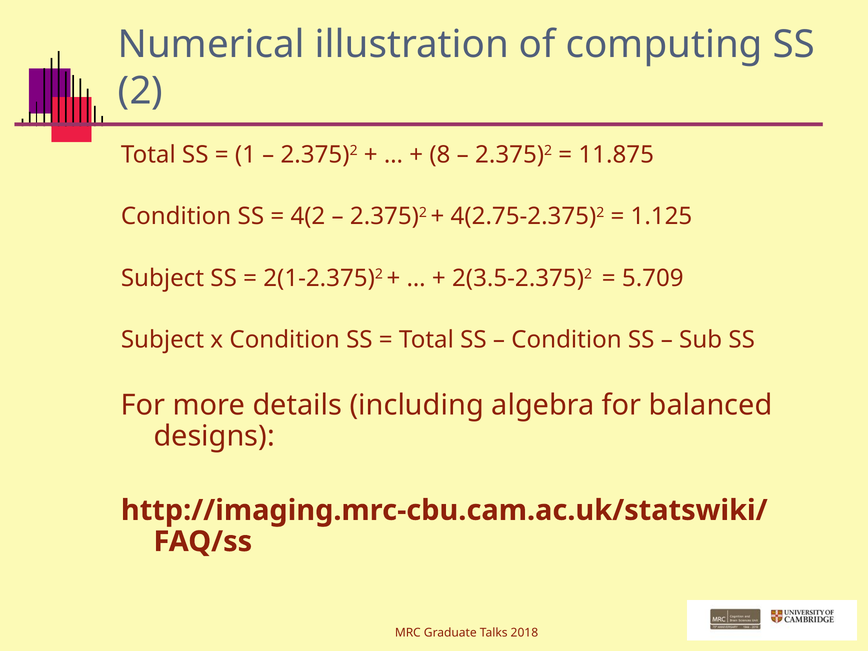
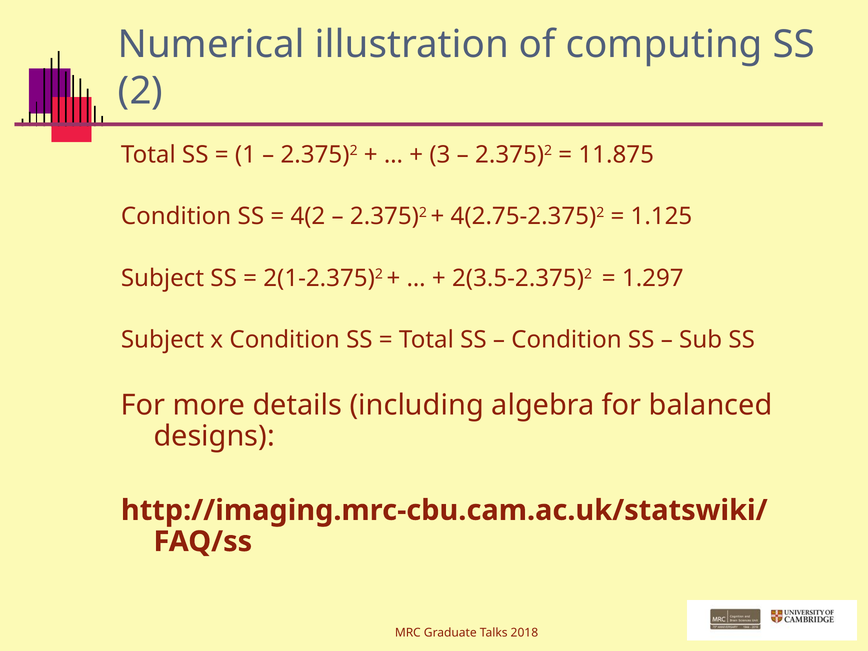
8: 8 -> 3
5.709: 5.709 -> 1.297
